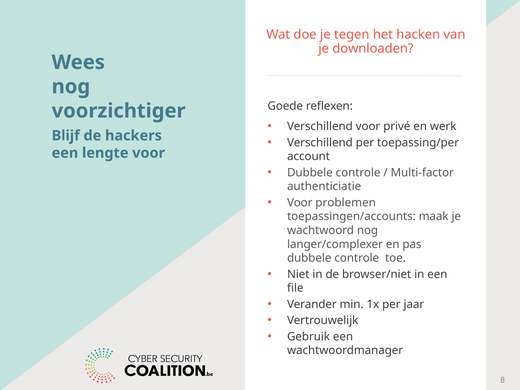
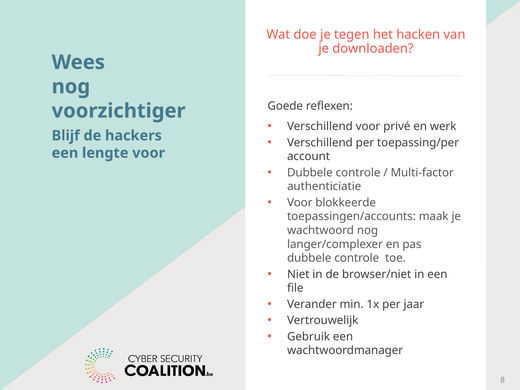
problemen: problemen -> blokkeerde
